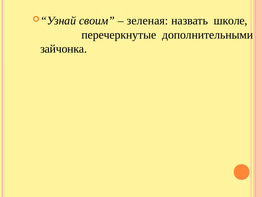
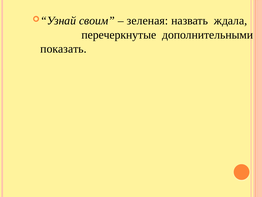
школе: школе -> ждала
зайчонка: зайчонка -> показать
